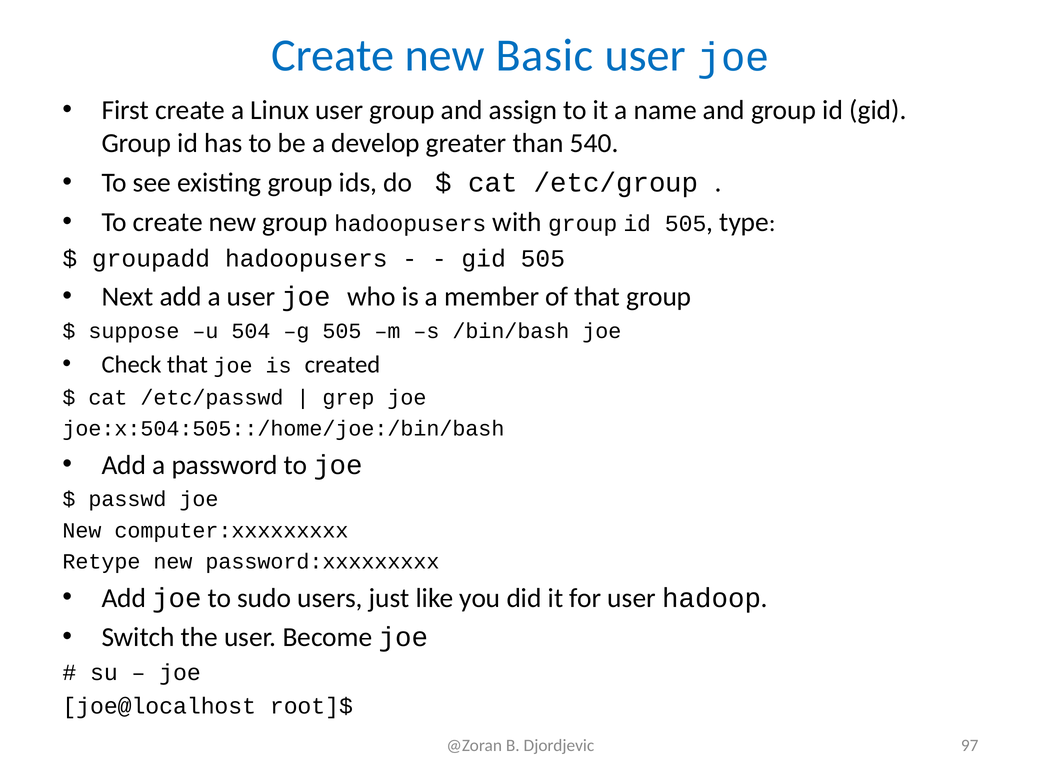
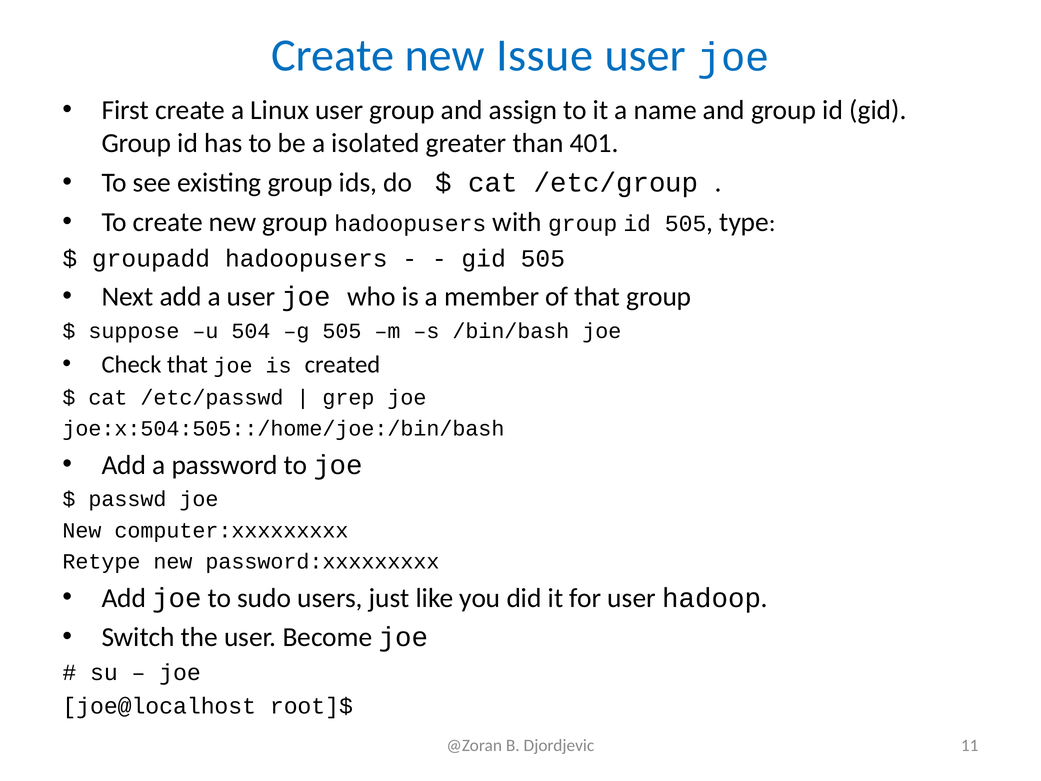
Basic: Basic -> Issue
develop: develop -> isolated
540: 540 -> 401
97: 97 -> 11
